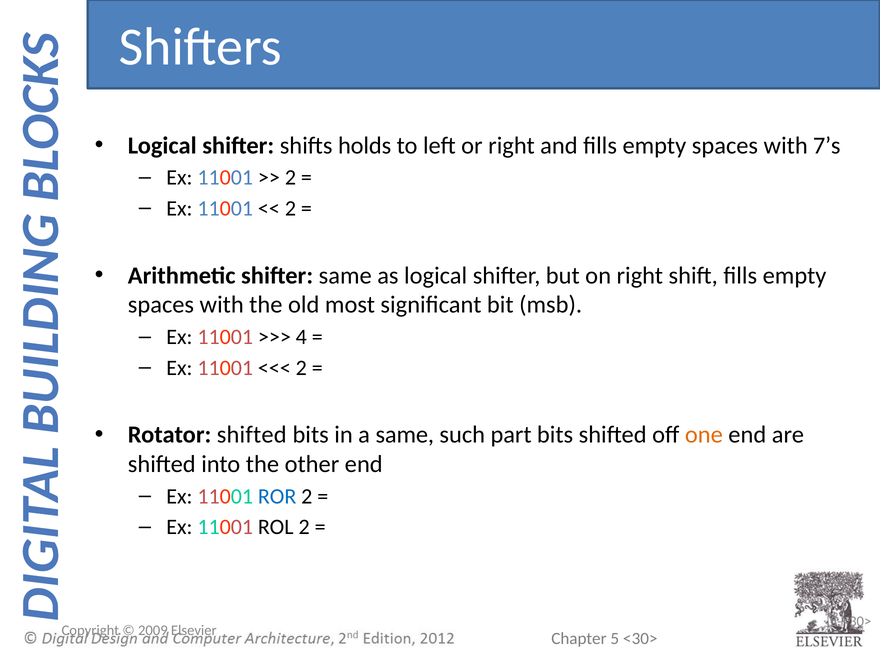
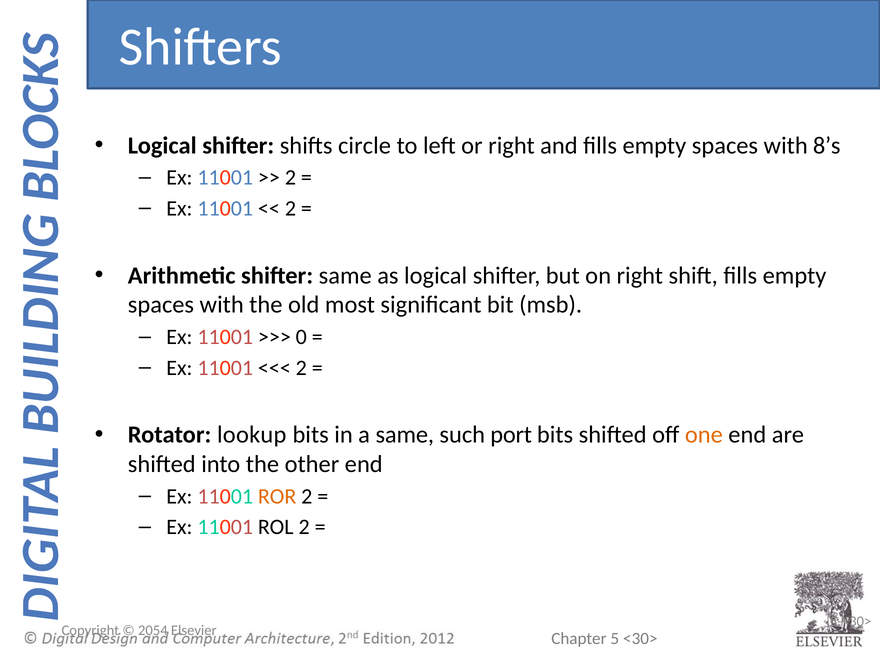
holds: holds -> circle
7’s: 7’s -> 8’s
4: 4 -> 0
Rotator shifted: shifted -> lookup
part: part -> port
ROR colour: blue -> orange
2009: 2009 -> 2054
